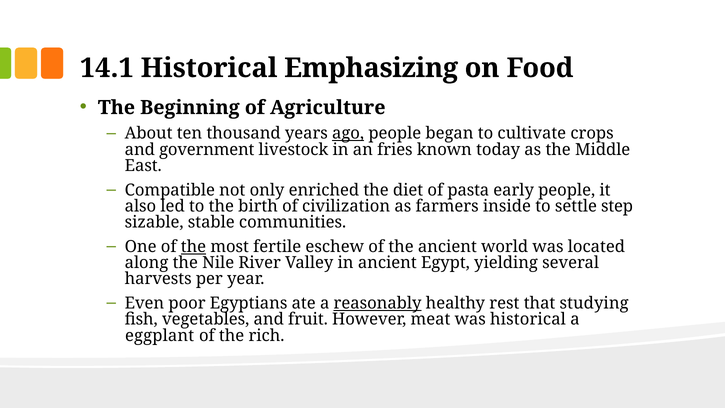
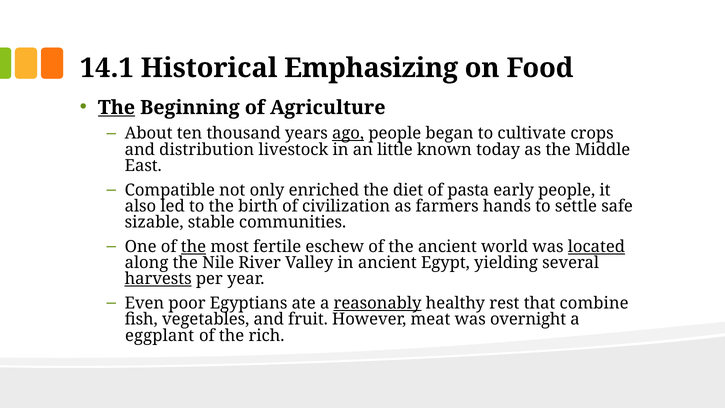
The at (116, 108) underline: none -> present
government: government -> distribution
fries: fries -> little
inside: inside -> hands
step: step -> safe
located underline: none -> present
harvests underline: none -> present
studying: studying -> combine
was historical: historical -> overnight
